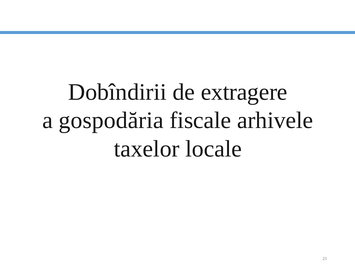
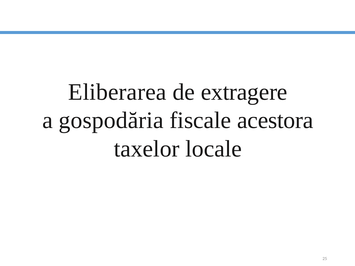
Dobîndirii: Dobîndirii -> Eliberarea
arhivele: arhivele -> acestora
